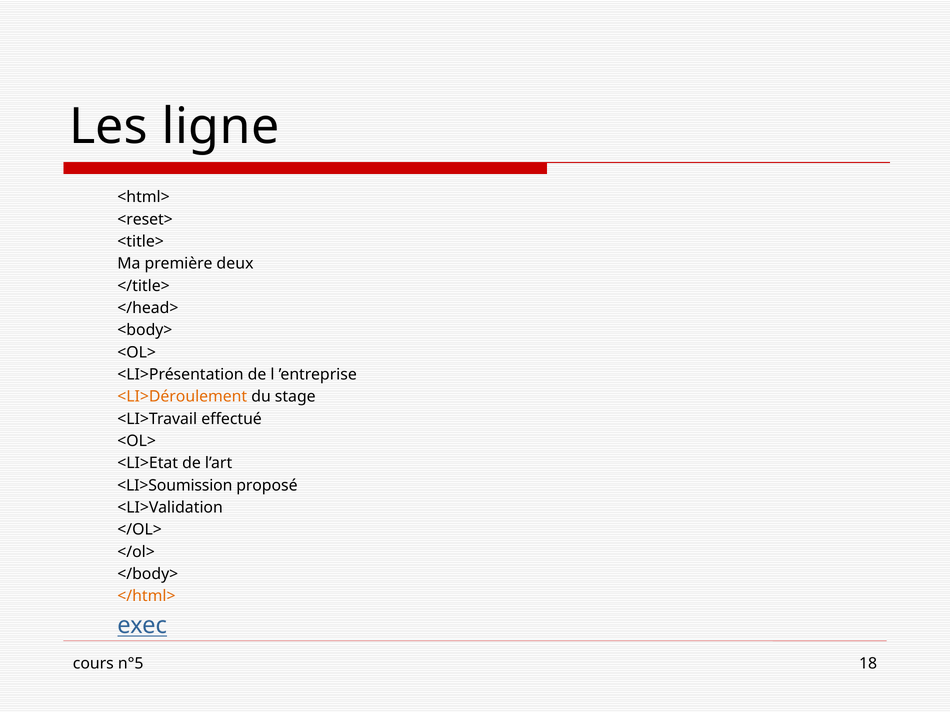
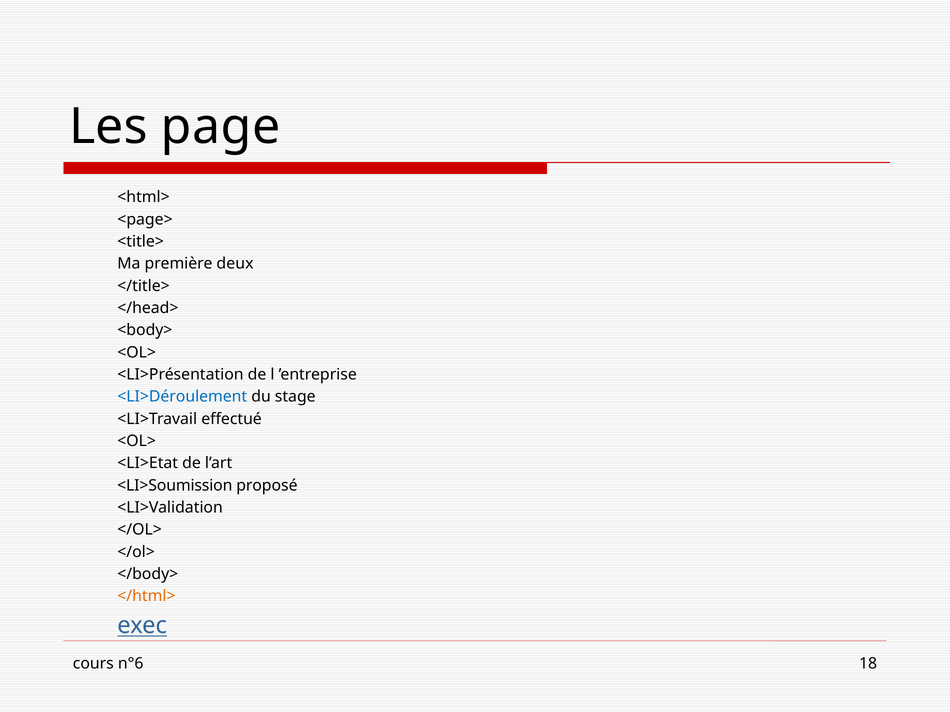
ligne: ligne -> page
<reset>: <reset> -> <page>
<LI>Déroulement colour: orange -> blue
n°5: n°5 -> n°6
